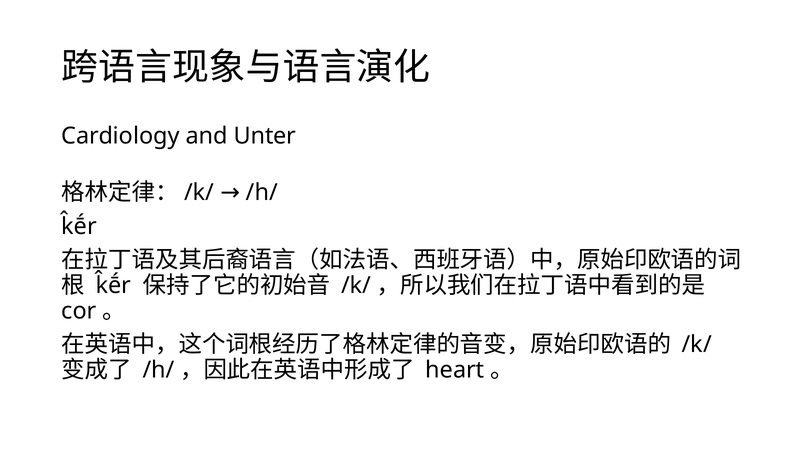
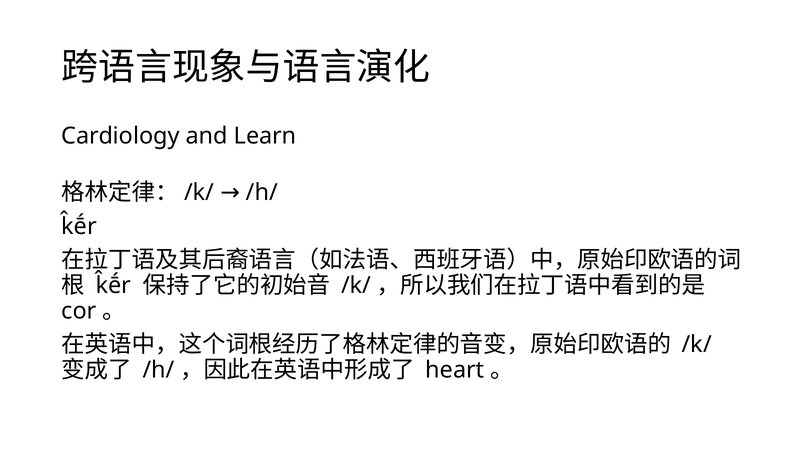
Unter: Unter -> Learn
